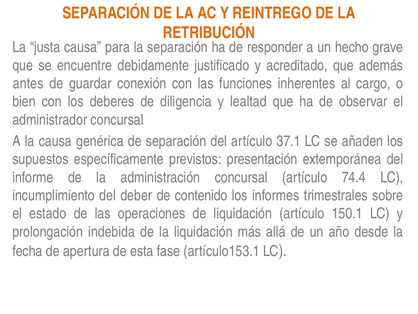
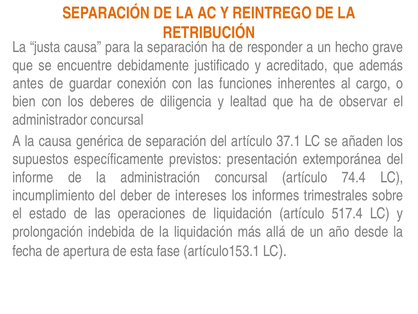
contenido: contenido -> intereses
150.1: 150.1 -> 517.4
